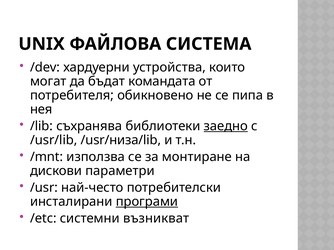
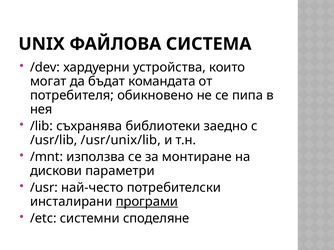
заедно underline: present -> none
/usr/низа/lib: /usr/низа/lib -> /usr/unix/lib
възникват: възникват -> споделяне
